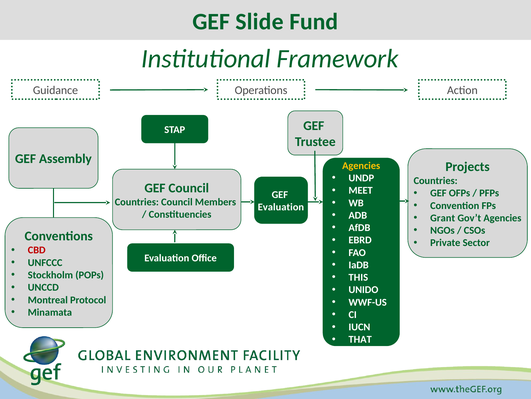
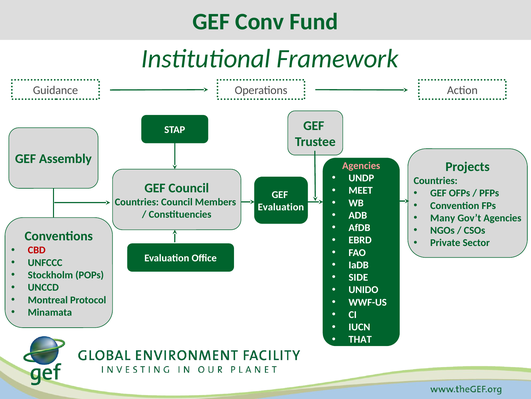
Slide: Slide -> Conv
Agencies at (361, 165) colour: yellow -> pink
Grant: Grant -> Many
THIS: THIS -> SIDE
